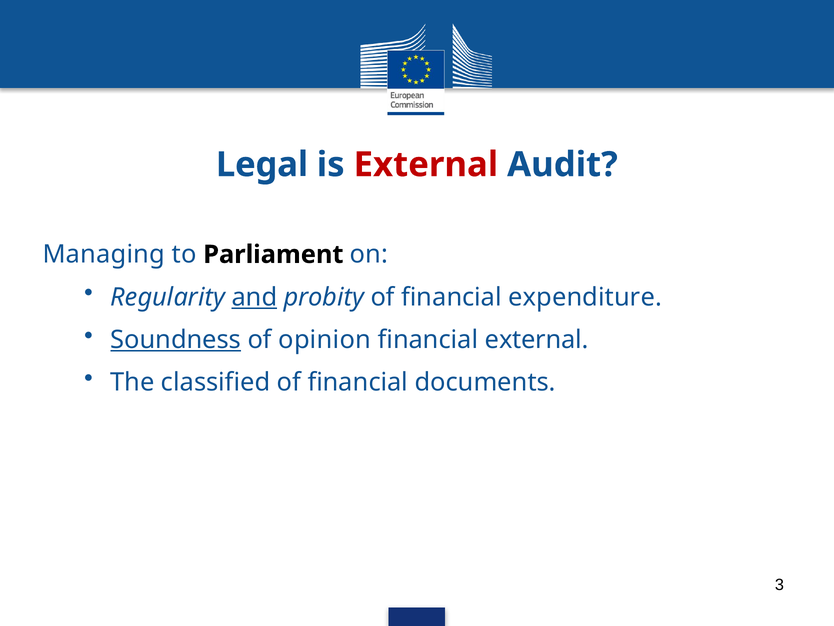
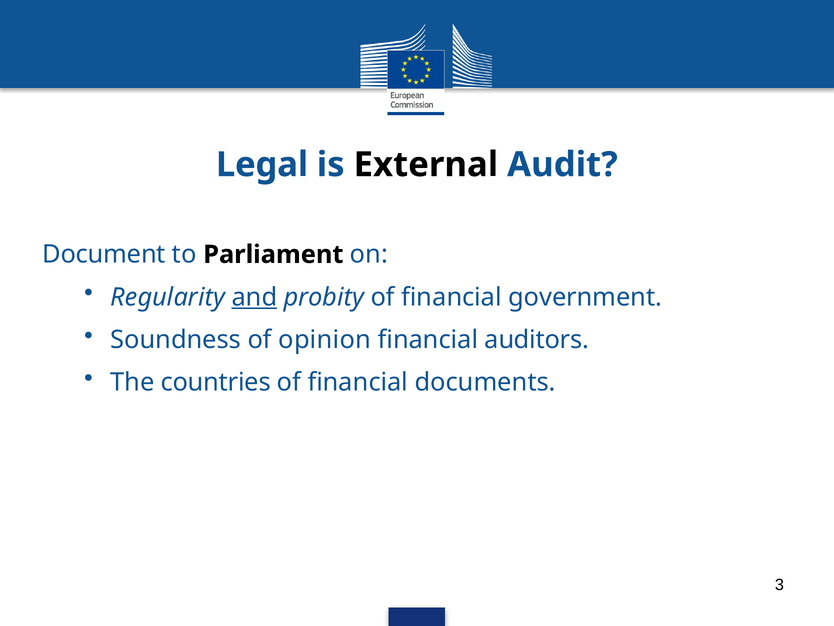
External at (426, 165) colour: red -> black
Managing: Managing -> Document
expenditure: expenditure -> government
Soundness underline: present -> none
financial external: external -> auditors
classified: classified -> countries
